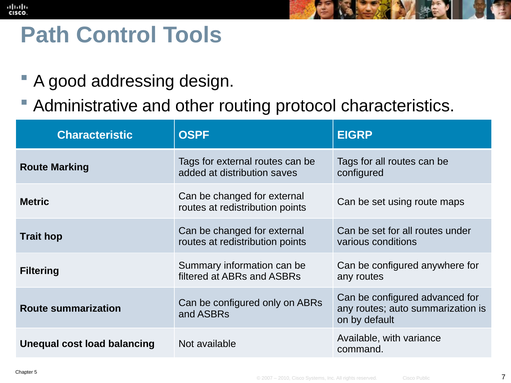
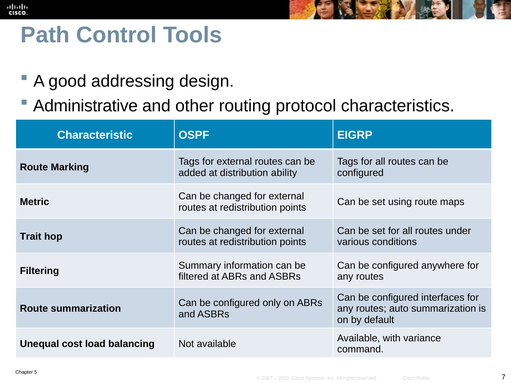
saves: saves -> ability
advanced: advanced -> interfaces
